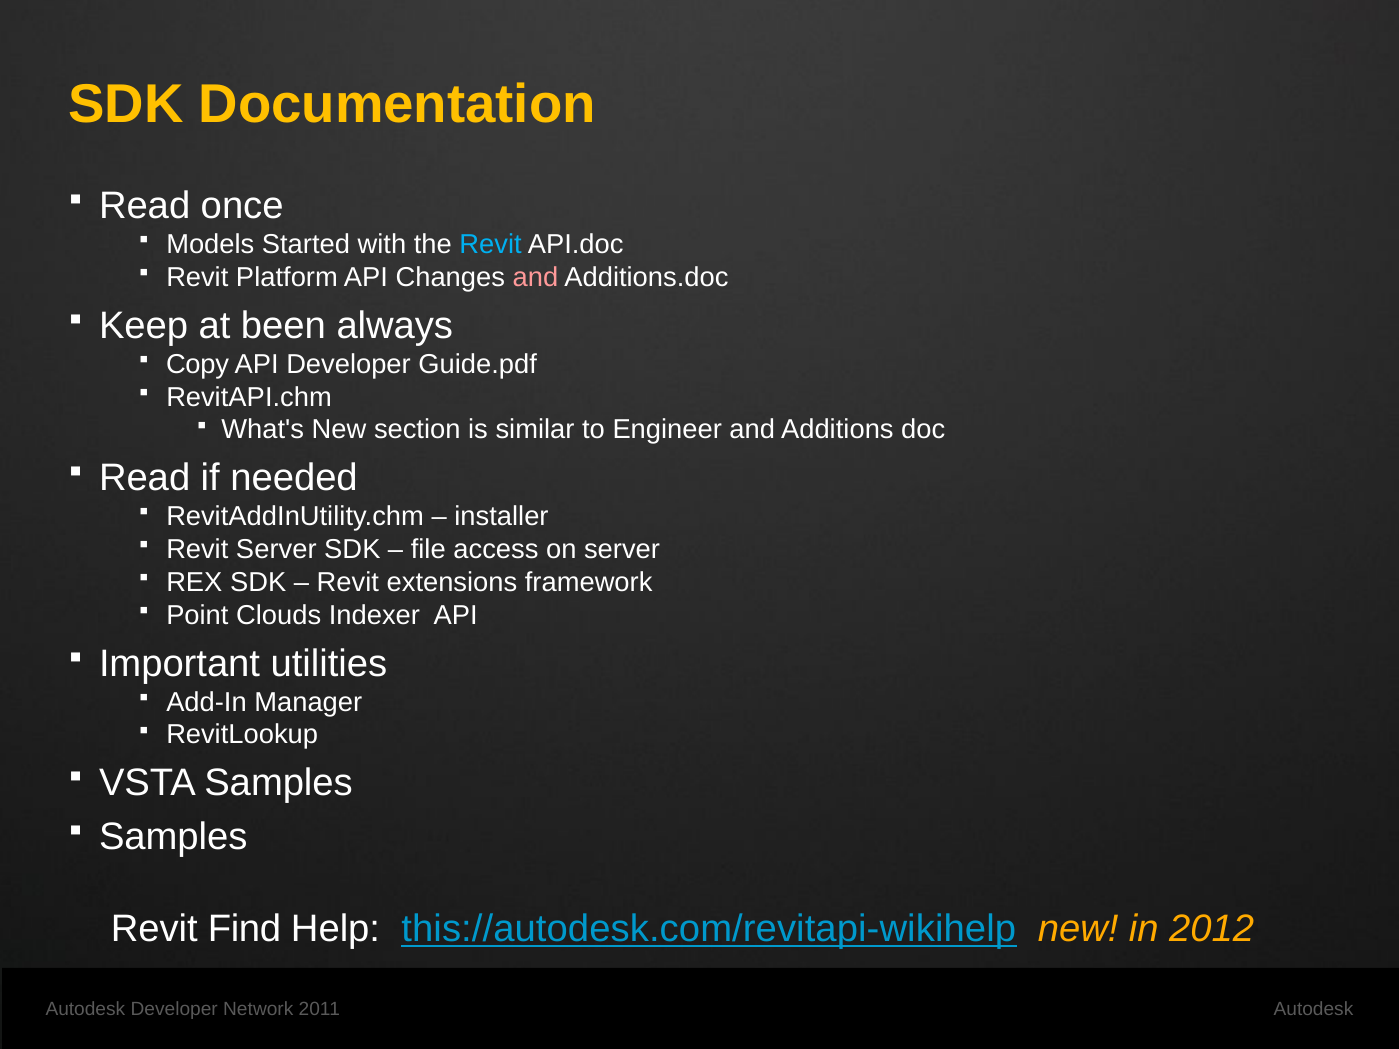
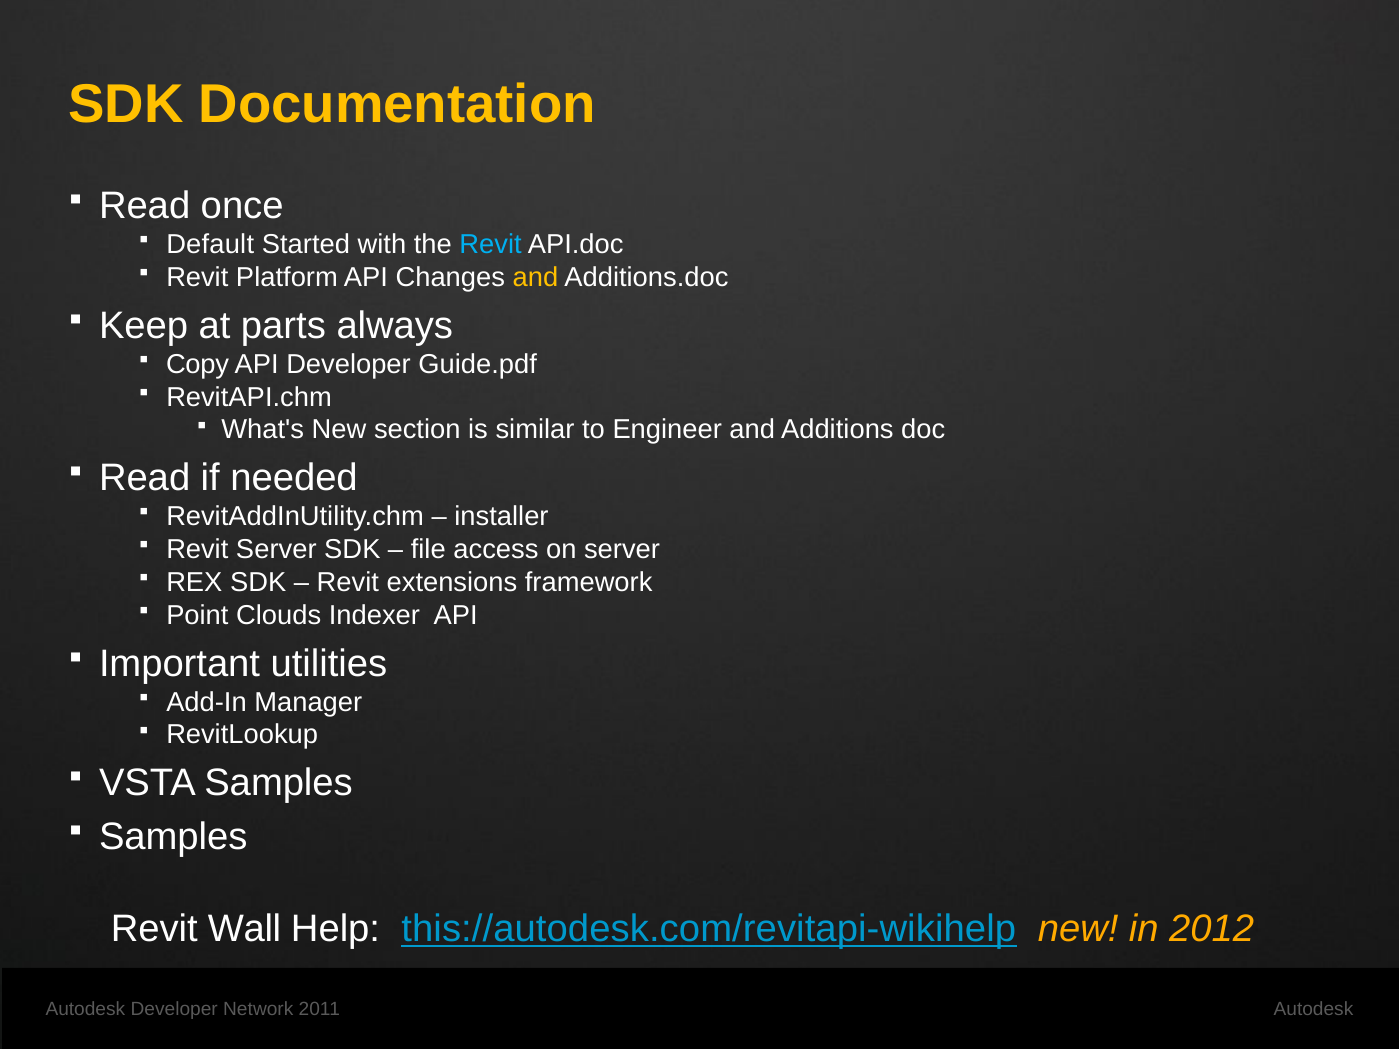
Models: Models -> Default
and at (535, 277) colour: pink -> yellow
been: been -> parts
Find: Find -> Wall
